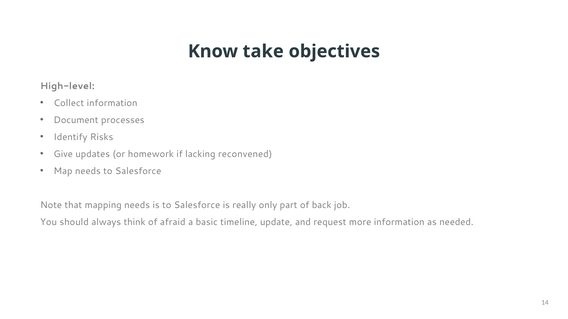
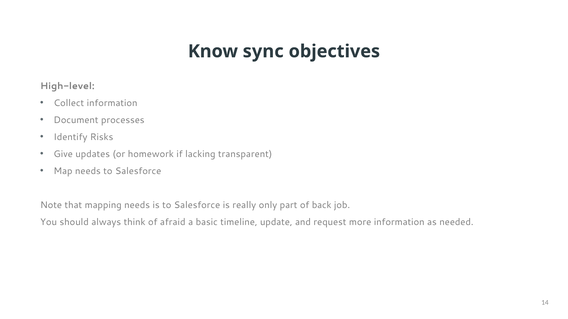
take: take -> sync
reconvened: reconvened -> transparent
